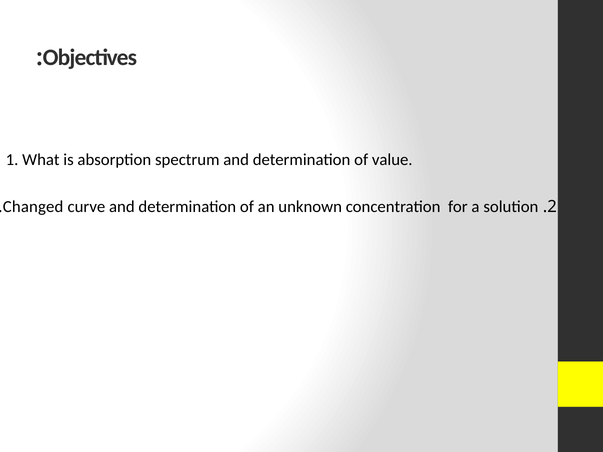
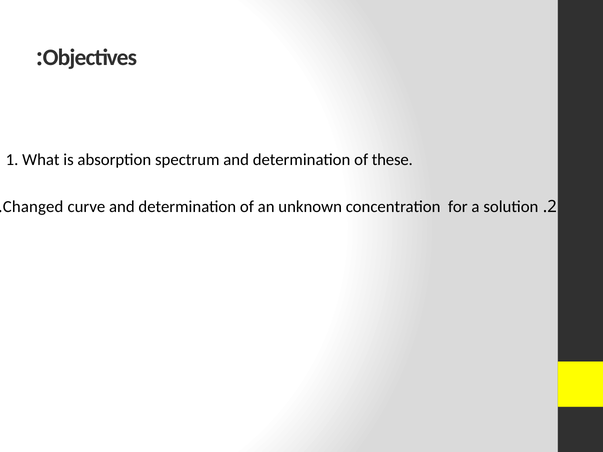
value: value -> these
